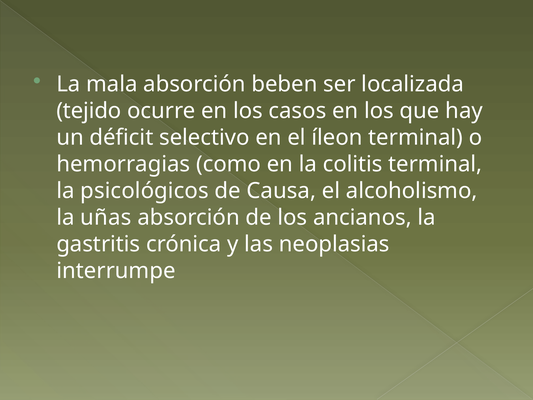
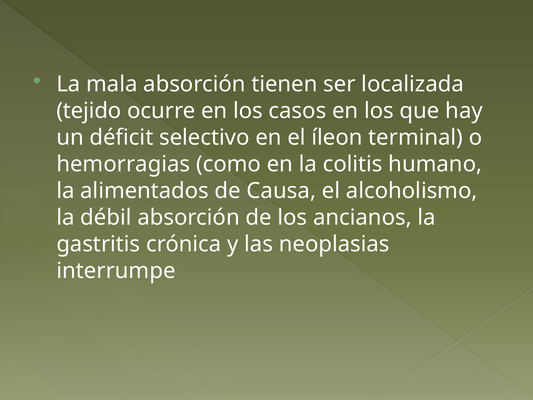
beben: beben -> tienen
colitis terminal: terminal -> humano
psicológicos: psicológicos -> alimentados
uñas: uñas -> débil
